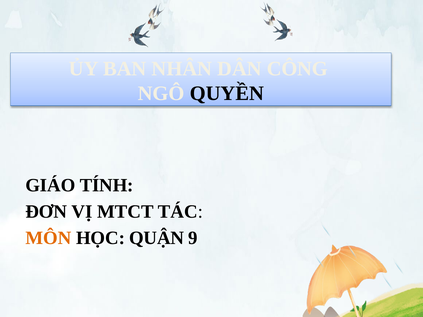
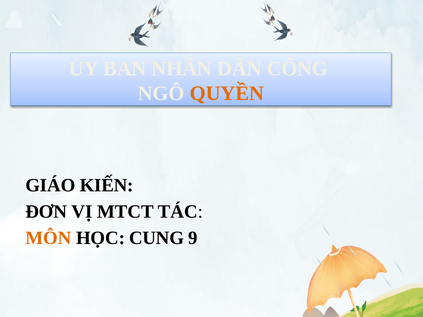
QUYỀN colour: black -> orange
TÍNH: TÍNH -> KIẾN
QUẬN: QUẬN -> CUNG
